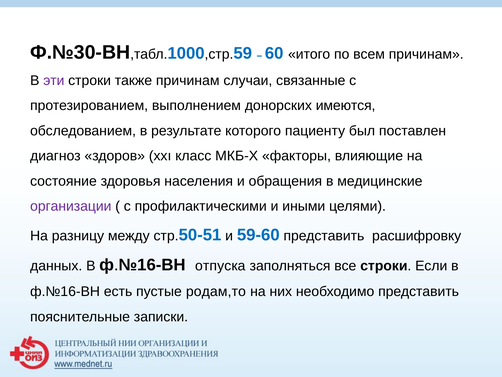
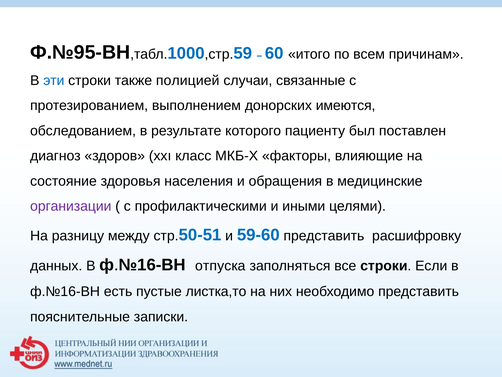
Ф.№30-ВН: Ф.№30-ВН -> Ф.№95-ВН
эти colour: purple -> blue
также причинам: причинам -> полицией
родам,то: родам,то -> листка,то
